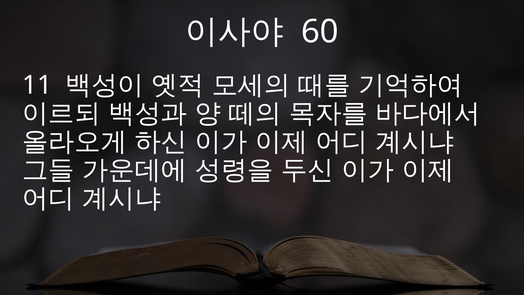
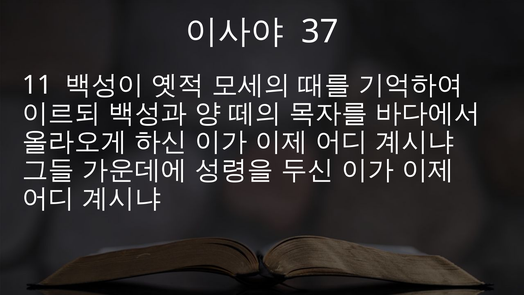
60: 60 -> 37
